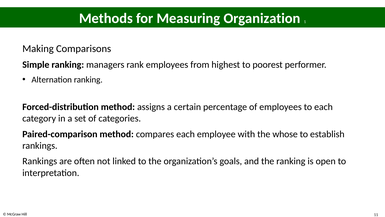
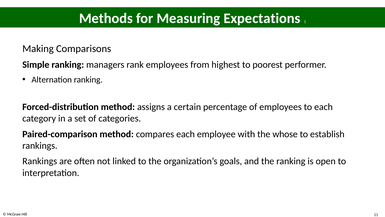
Organization: Organization -> Expectations
